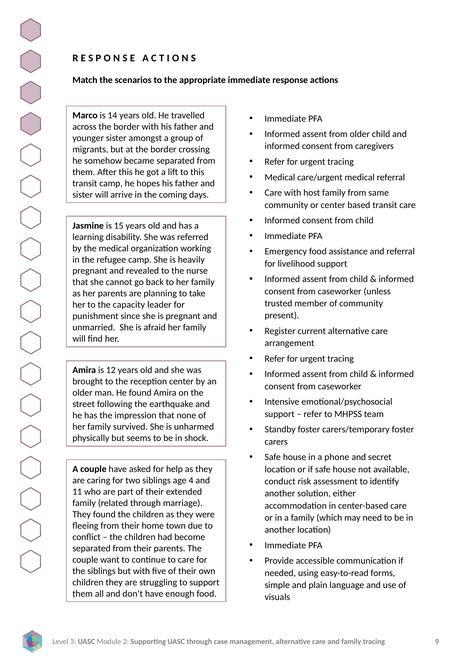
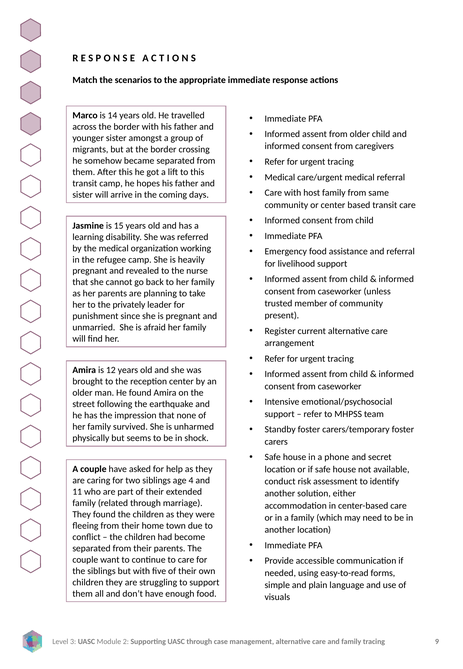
capacity: capacity -> privately
